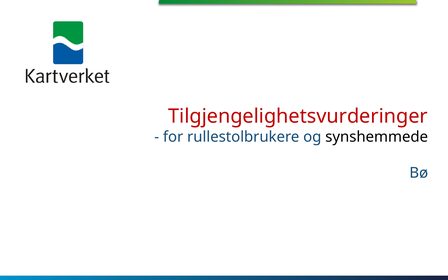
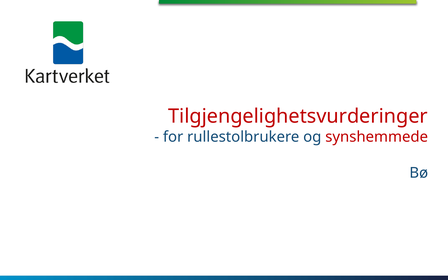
synshemmede colour: black -> red
